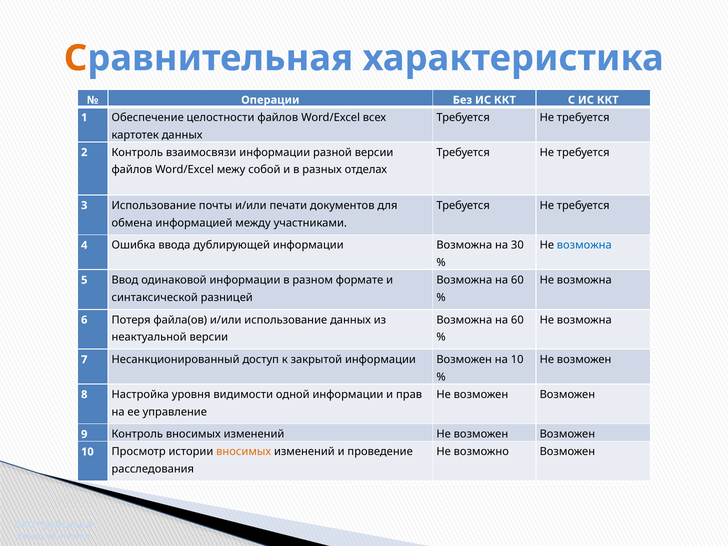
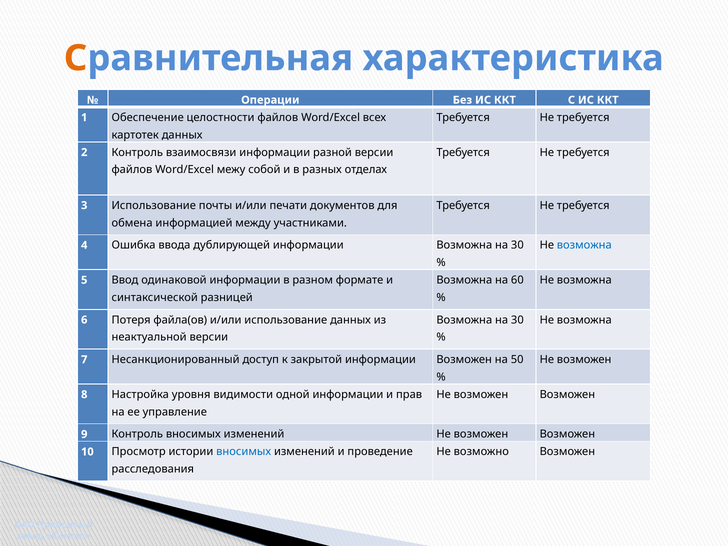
60 at (517, 320): 60 -> 30
на 10: 10 -> 50
вносимых at (244, 452) colour: orange -> blue
